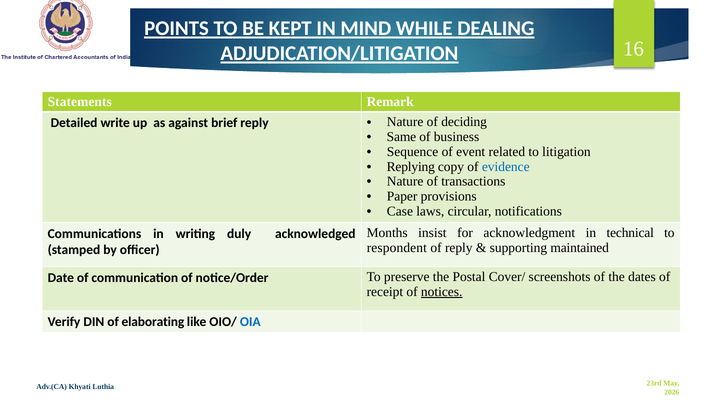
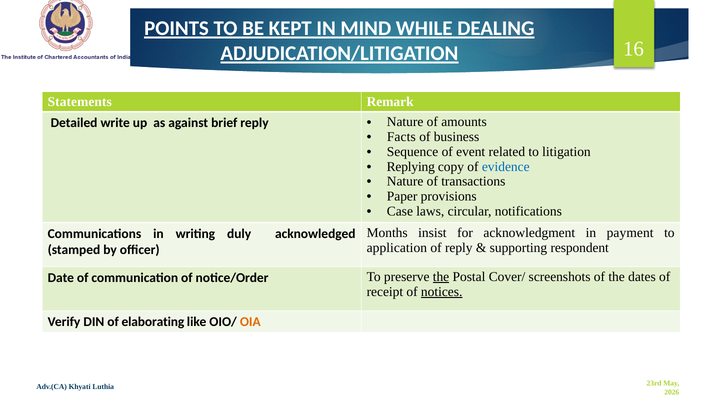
deciding: deciding -> amounts
Same: Same -> Facts
technical: technical -> payment
respondent: respondent -> application
maintained: maintained -> respondent
the at (441, 277) underline: none -> present
OIA colour: blue -> orange
